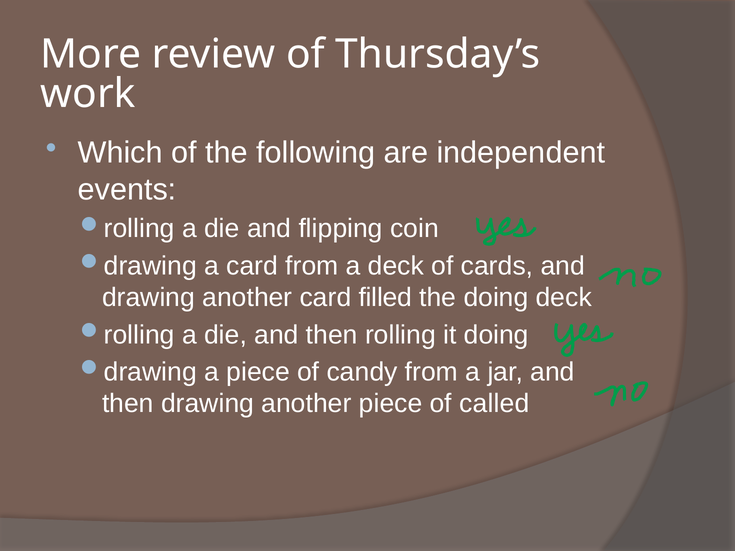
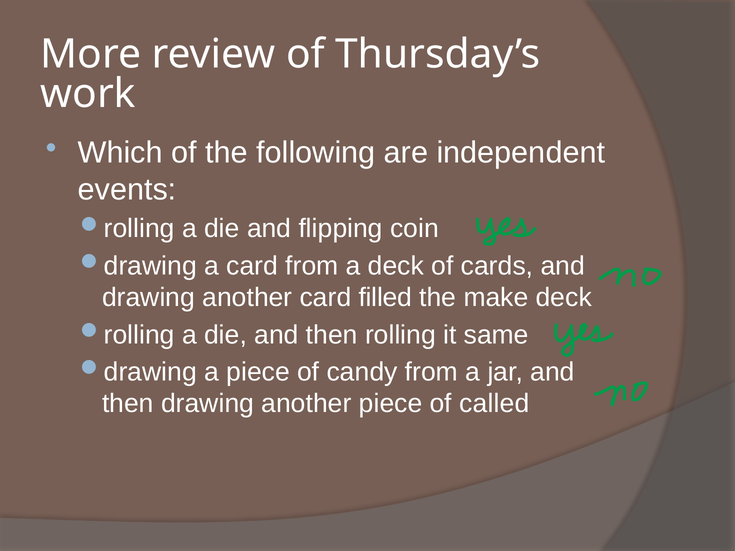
the doing: doing -> make
it doing: doing -> same
